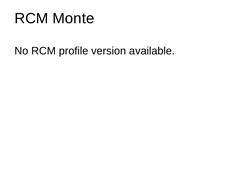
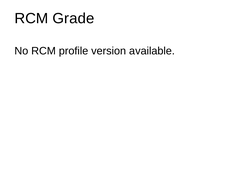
Monte: Monte -> Grade
